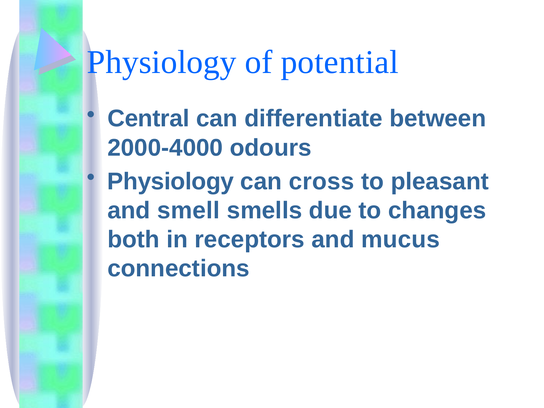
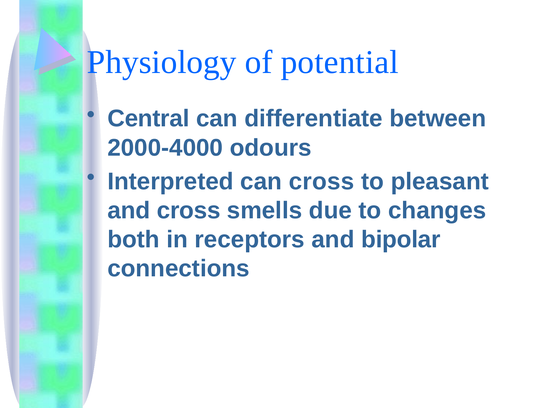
Physiology at (171, 182): Physiology -> Interpreted
and smell: smell -> cross
mucus: mucus -> bipolar
